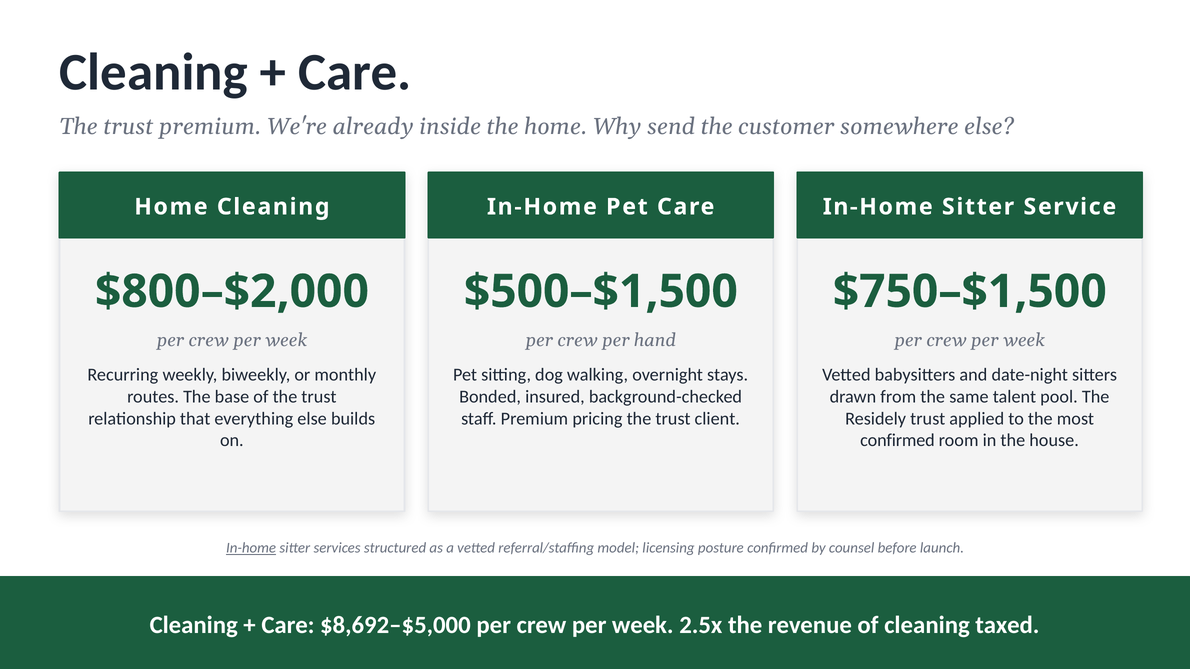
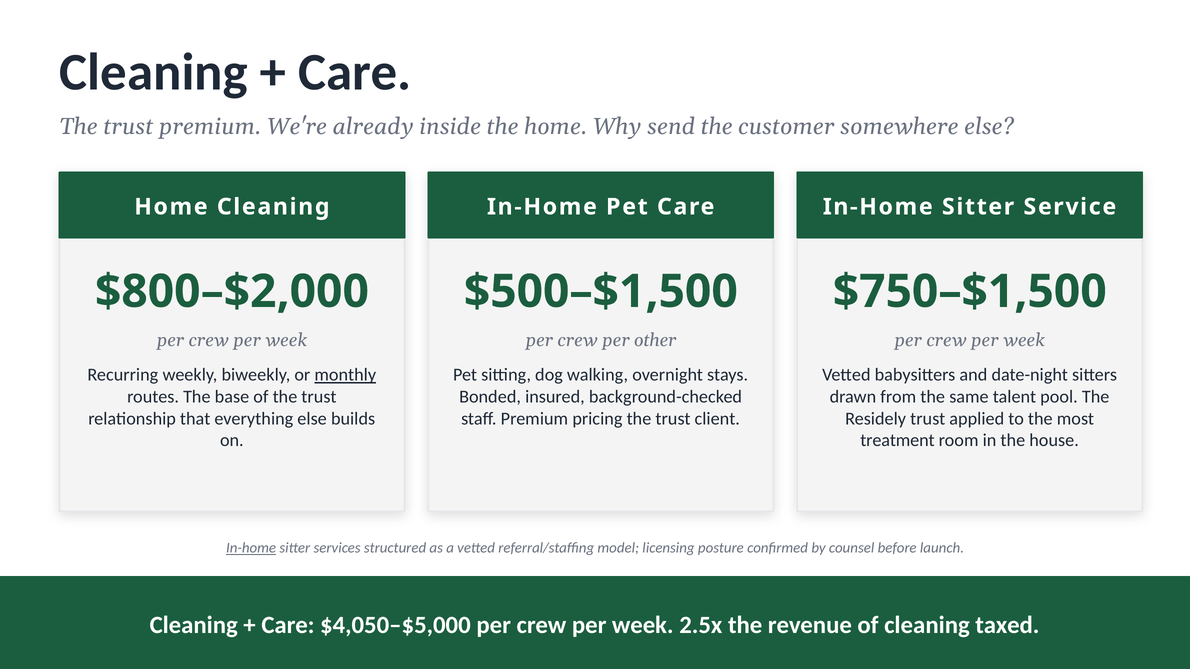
hand: hand -> other
monthly underline: none -> present
confirmed at (897, 441): confirmed -> treatment
$8,692–$5,000: $8,692–$5,000 -> $4,050–$5,000
